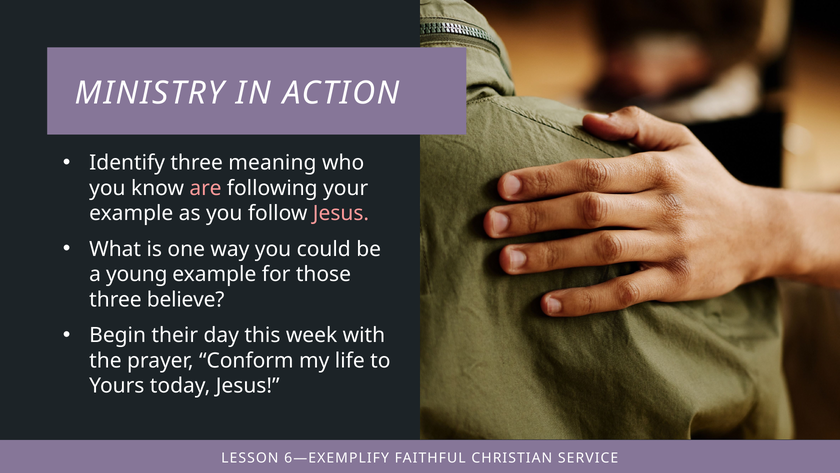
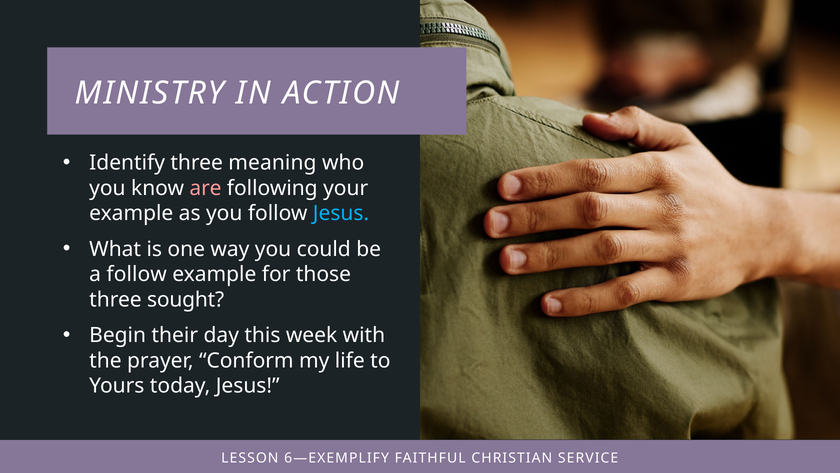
Jesus at (341, 213) colour: pink -> light blue
a young: young -> follow
believe: believe -> sought
